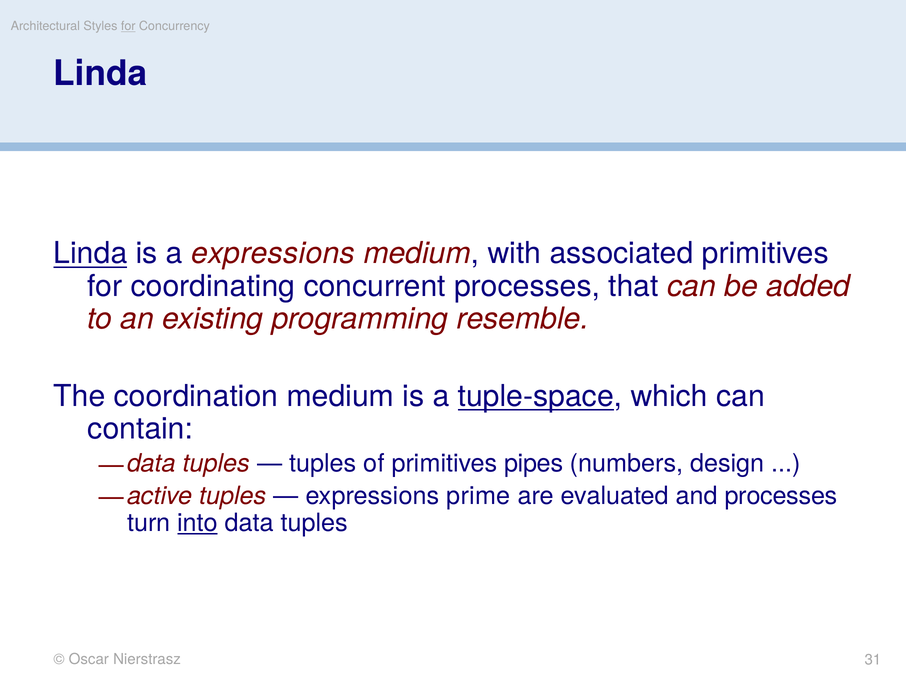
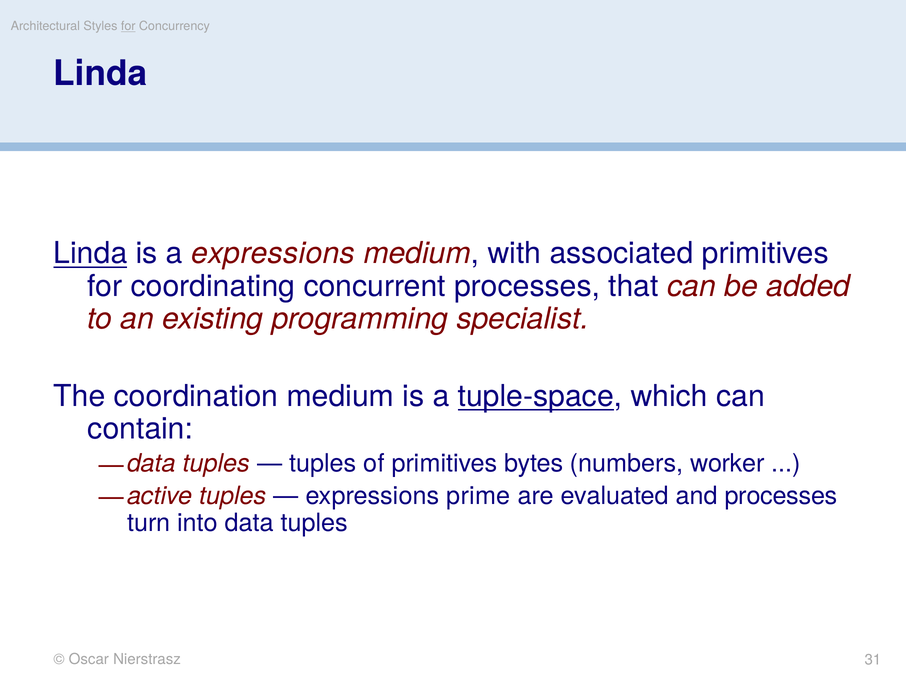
resemble: resemble -> specialist
pipes: pipes -> bytes
design: design -> worker
into underline: present -> none
